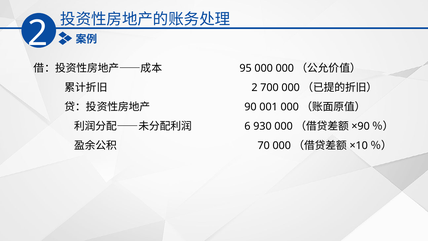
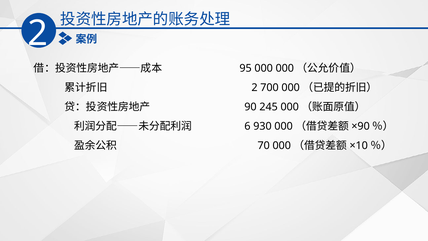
001: 001 -> 245
